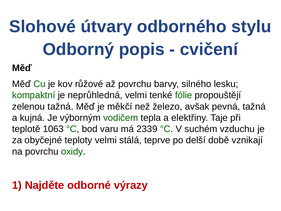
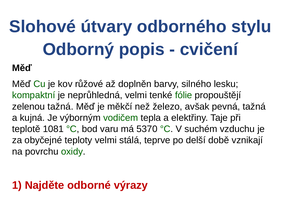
až povrchu: povrchu -> doplněn
1063: 1063 -> 1081
2339: 2339 -> 5370
